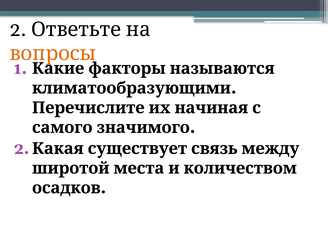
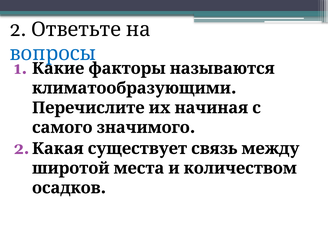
вопросы colour: orange -> blue
